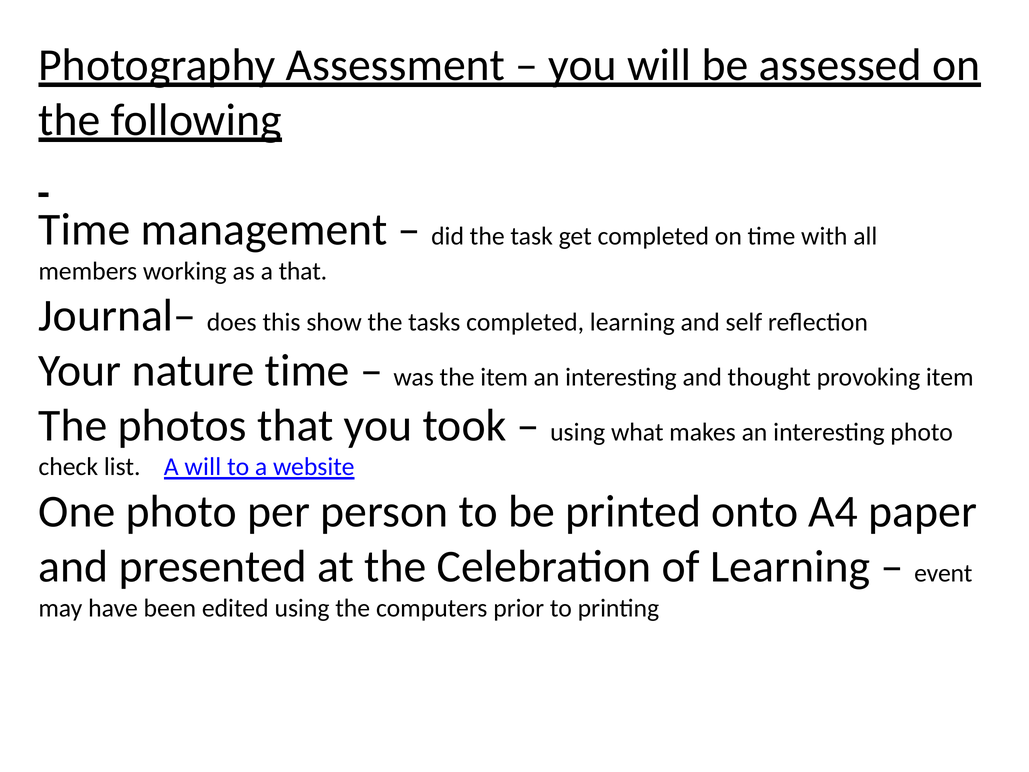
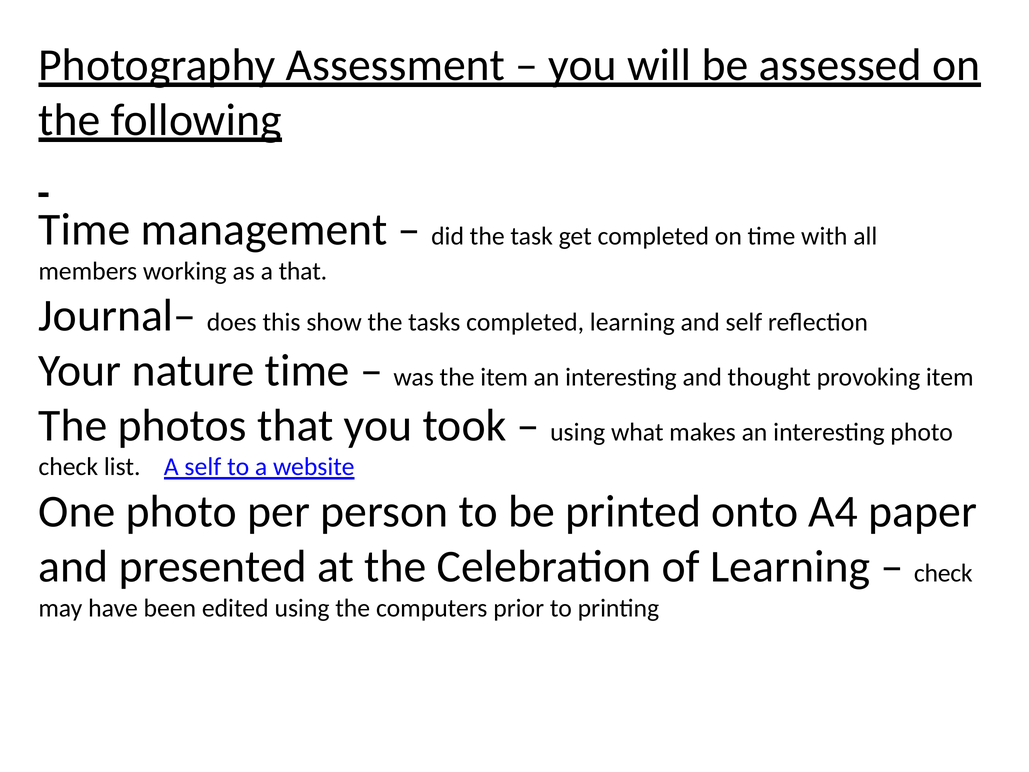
A will: will -> self
event at (943, 573): event -> check
